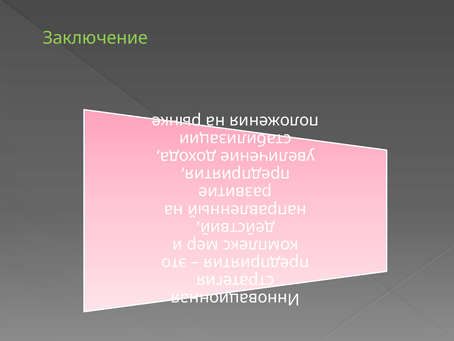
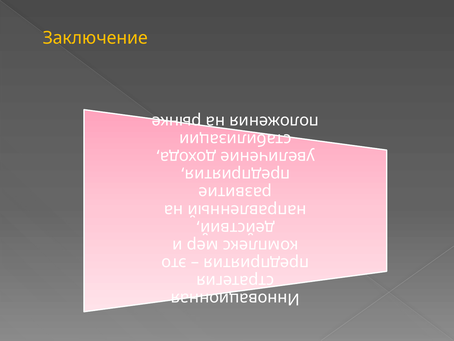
Заключение colour: light green -> yellow
